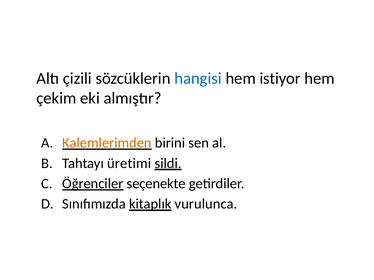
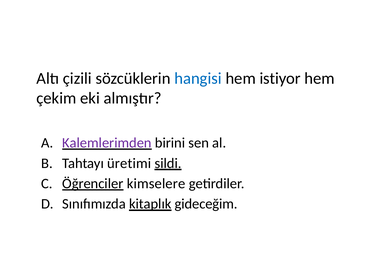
Kalemlerimden colour: orange -> purple
seçenekte: seçenekte -> kimselere
vurulunca: vurulunca -> gideceğim
